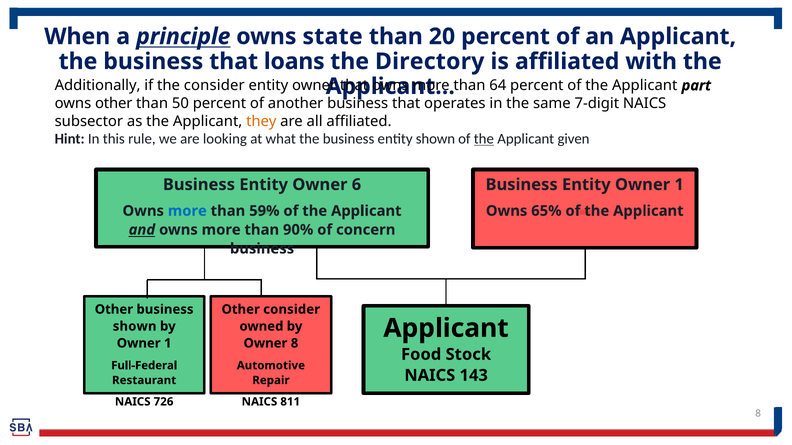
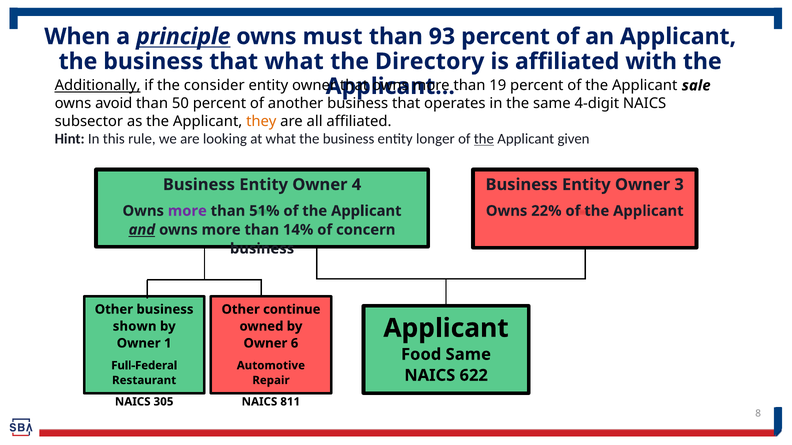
state: state -> must
20: 20 -> 93
that loans: loans -> what
Additionally underline: none -> present
64: 64 -> 19
part: part -> sale
owns other: other -> avoid
7-digit: 7-digit -> 4-digit
entity shown: shown -> longer
6: 6 -> 4
Entity Owner 1: 1 -> 3
more at (187, 211) colour: blue -> purple
59%: 59% -> 51%
65%: 65% -> 22%
90%: 90% -> 14%
Other consider: consider -> continue
Owner 8: 8 -> 6
Food Stock: Stock -> Same
143: 143 -> 622
726: 726 -> 305
